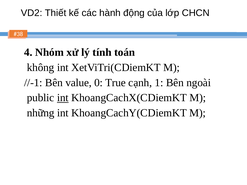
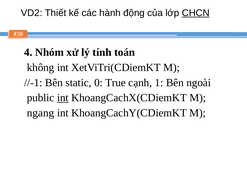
CHCN underline: none -> present
value: value -> static
những: những -> ngang
